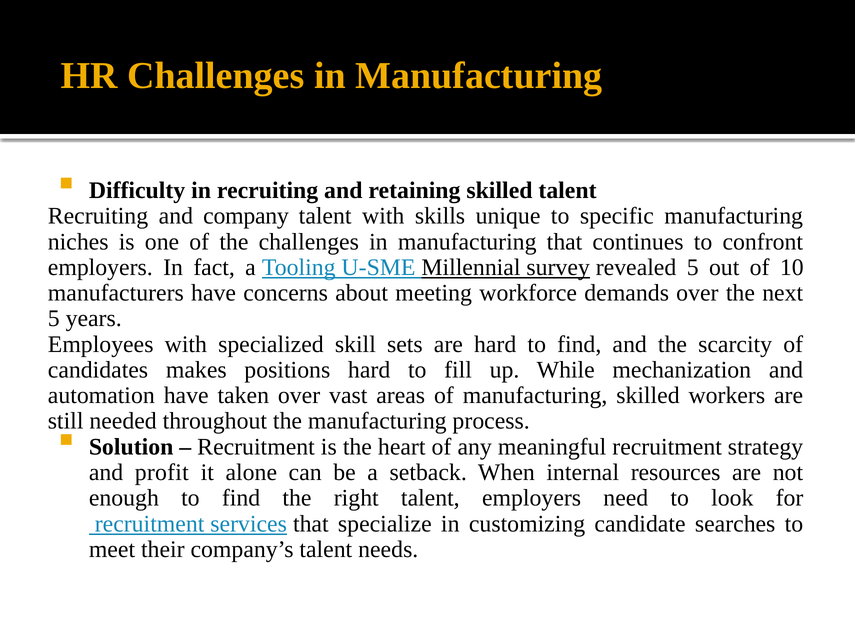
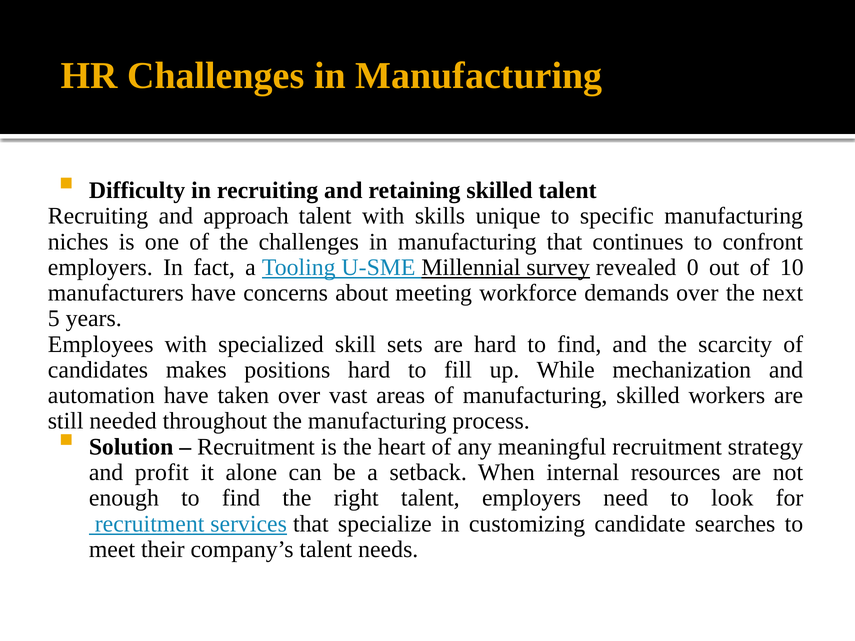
company: company -> approach
revealed 5: 5 -> 0
